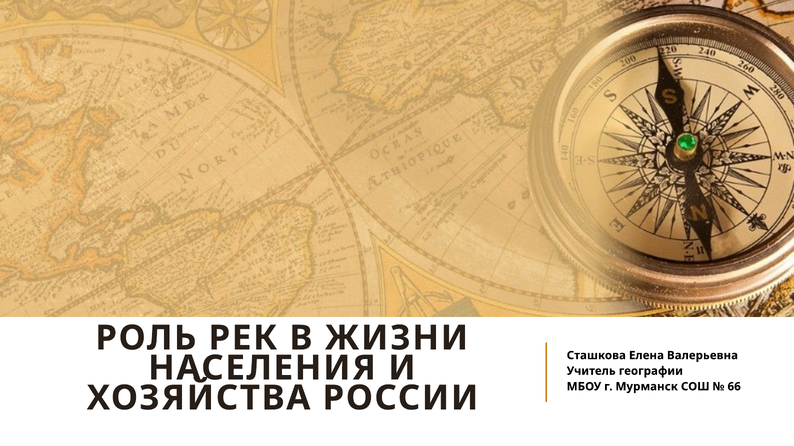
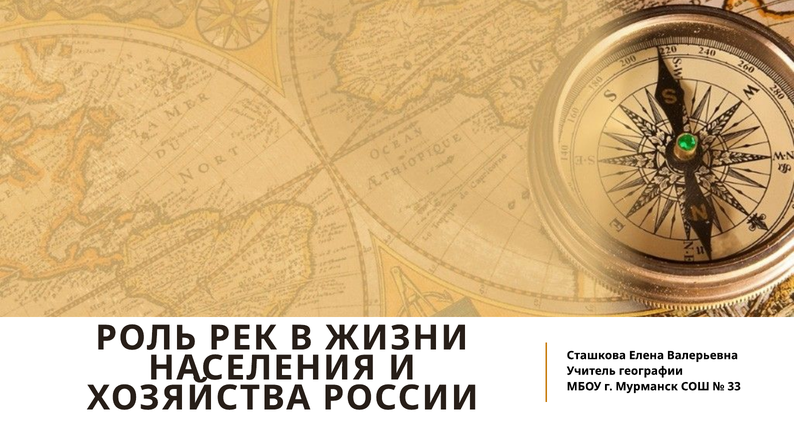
66: 66 -> 33
